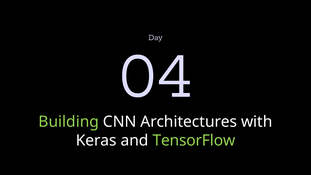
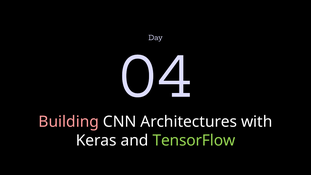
Building colour: light green -> pink
